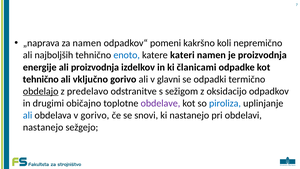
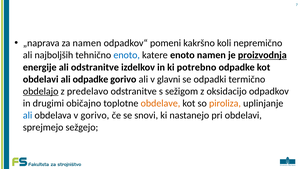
katere kateri: kateri -> enoto
proizvodnja at (262, 55) underline: none -> present
ali proizvodnja: proizvodnja -> odstranitve
članicami: članicami -> potrebno
tehnično at (41, 79): tehnično -> obdelavi
ali vključno: vključno -> odpadke
obdelave colour: purple -> orange
piroliza colour: blue -> orange
nastanejo at (43, 127): nastanejo -> sprejmejo
